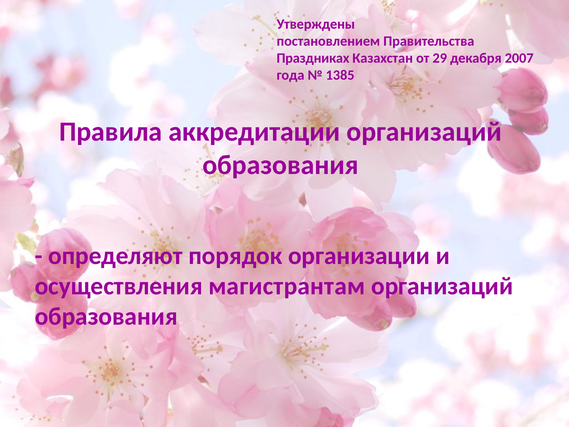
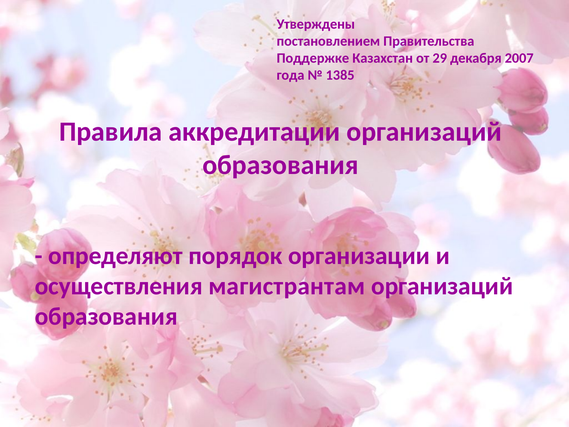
Праздниках: Праздниках -> Поддержке
